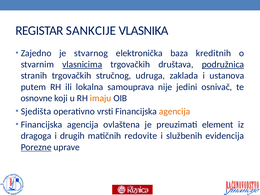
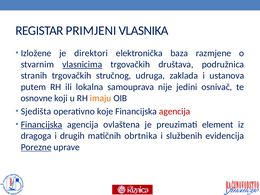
SANKCIJE: SANKCIJE -> PRIMJENI
Zajedno: Zajedno -> Izložene
stvarnog: stvarnog -> direktori
kreditnih: kreditnih -> razmjene
podružnica underline: present -> none
vrsti: vrsti -> koje
agencija at (175, 111) colour: orange -> red
Financijska at (42, 125) underline: none -> present
redovite: redovite -> obrtnika
